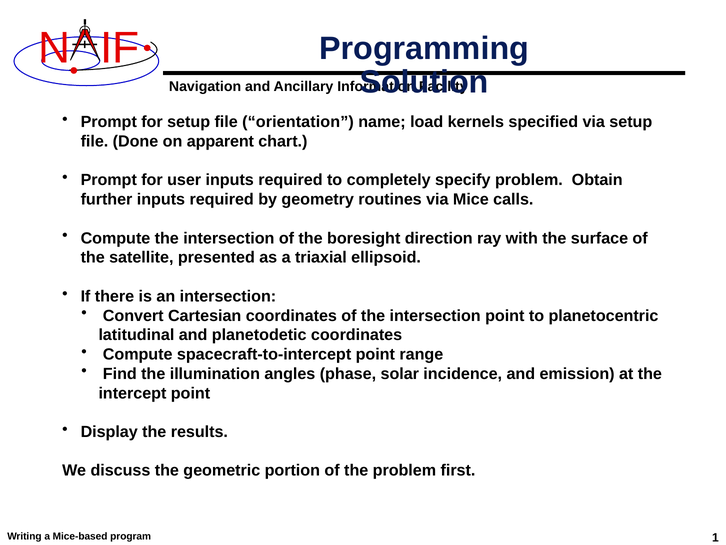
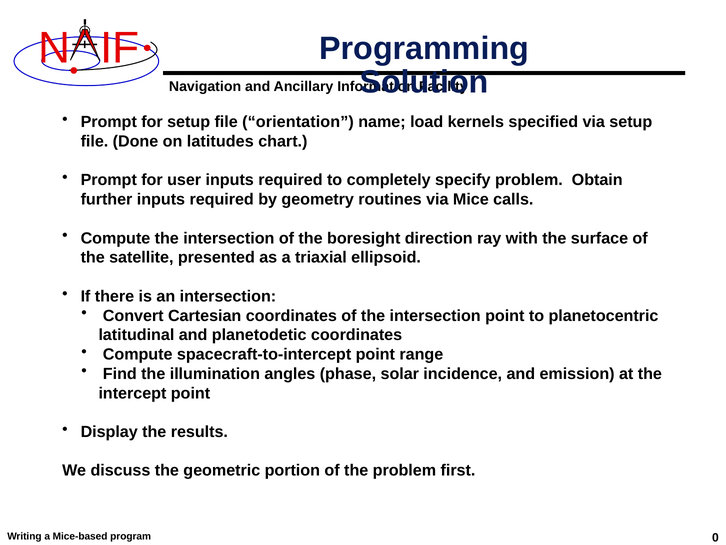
apparent: apparent -> latitudes
1: 1 -> 0
